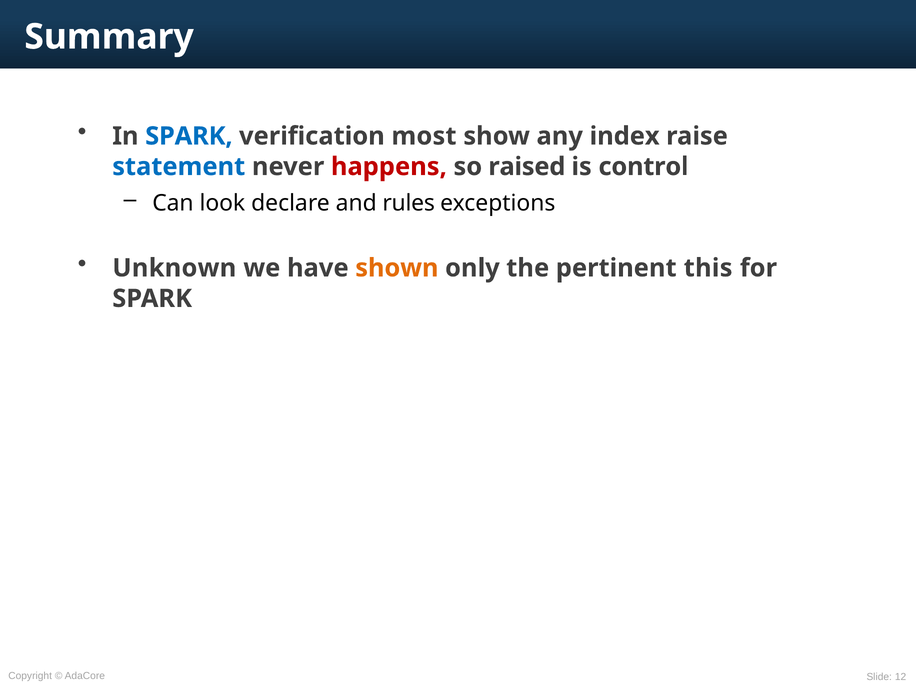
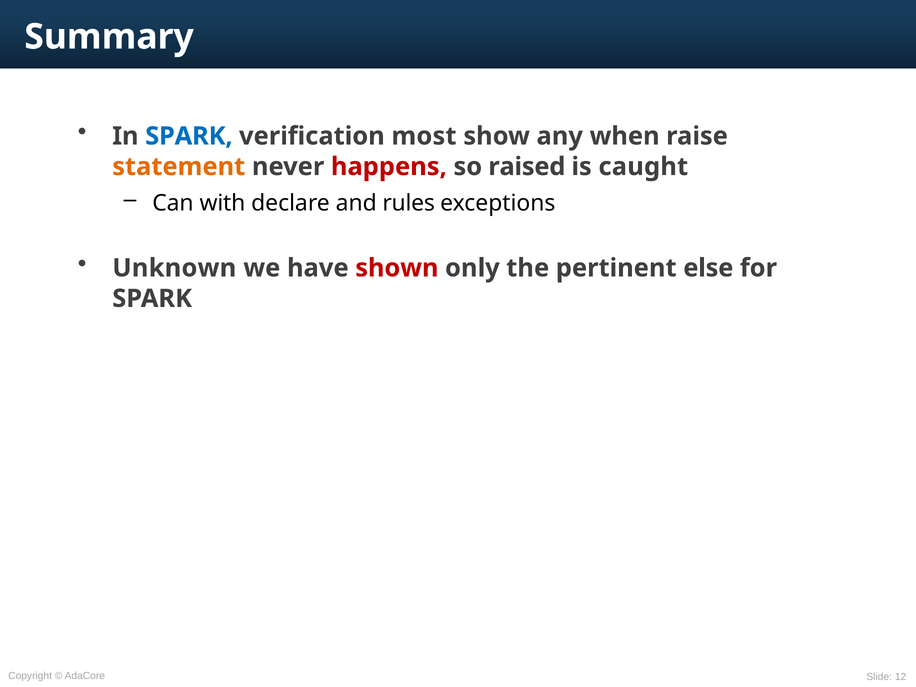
index: index -> when
statement colour: blue -> orange
control: control -> caught
look: look -> with
shown colour: orange -> red
this: this -> else
